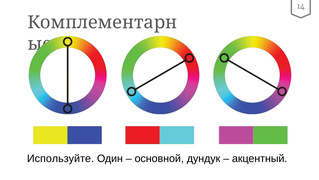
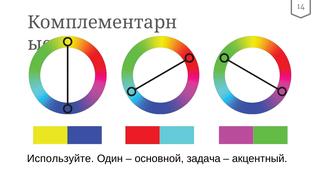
дундук: дундук -> задача
